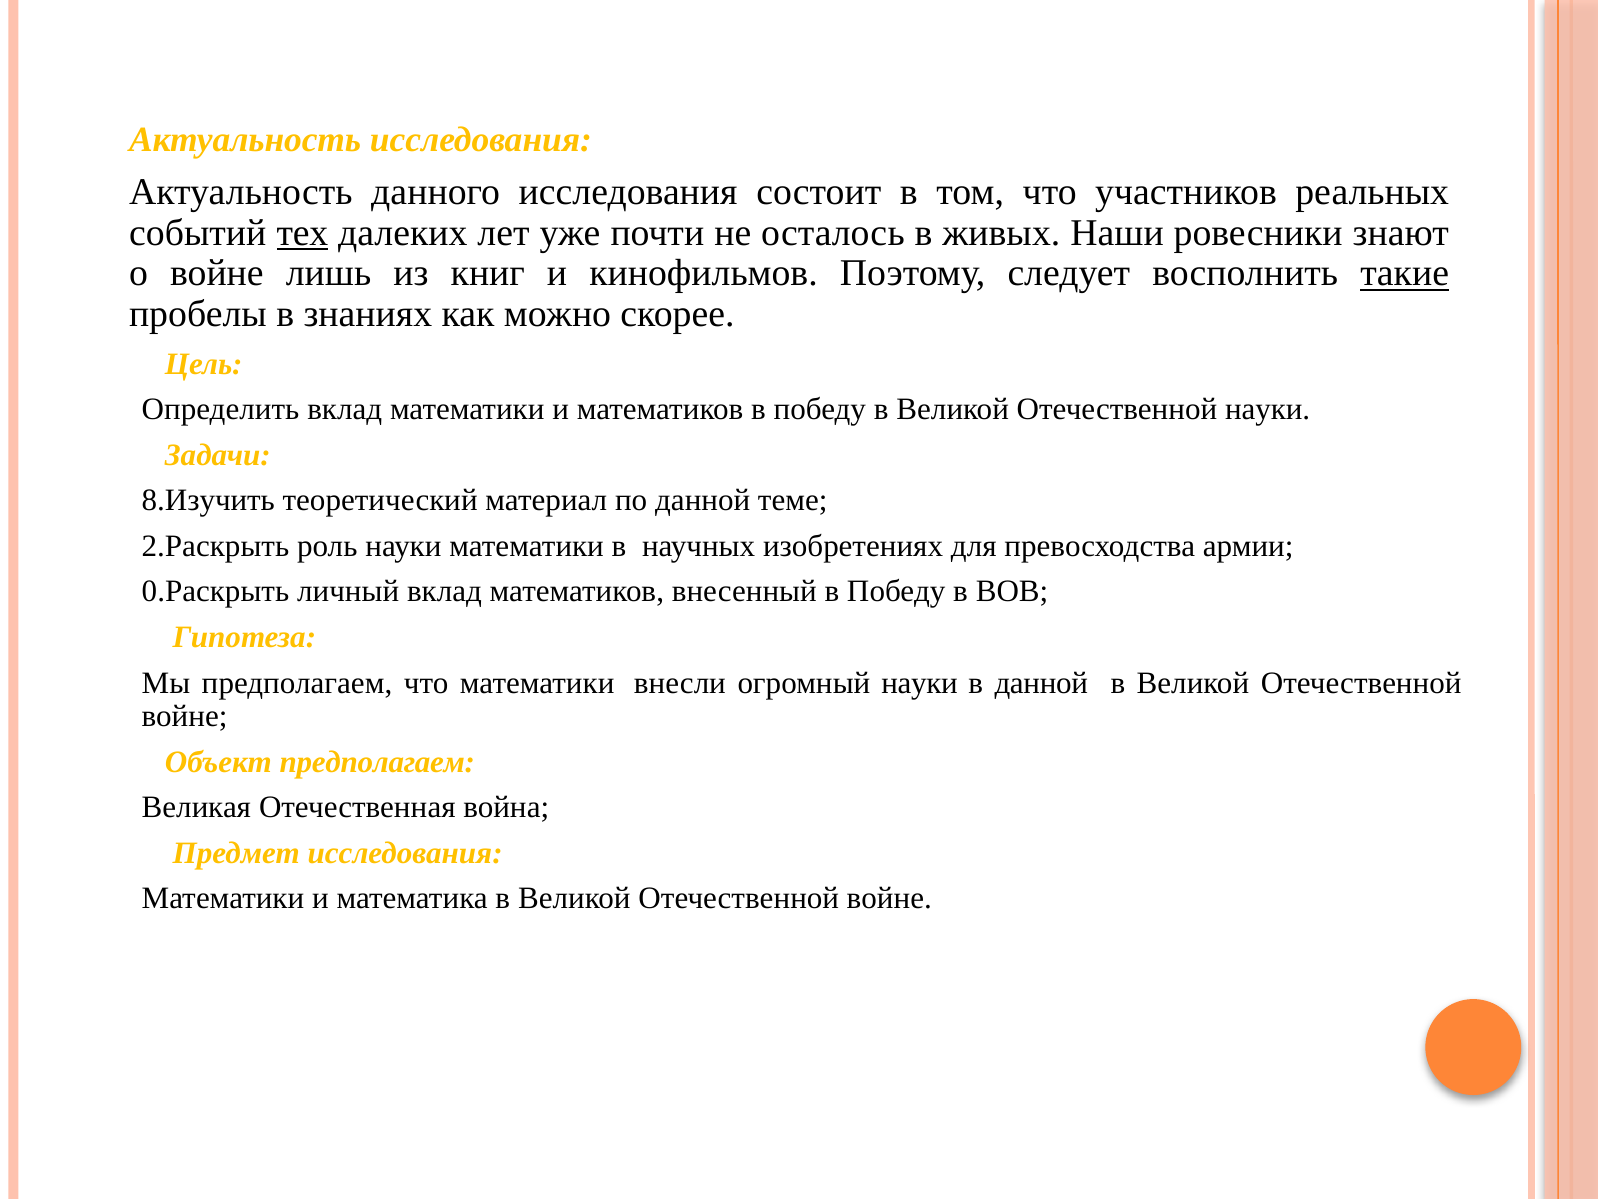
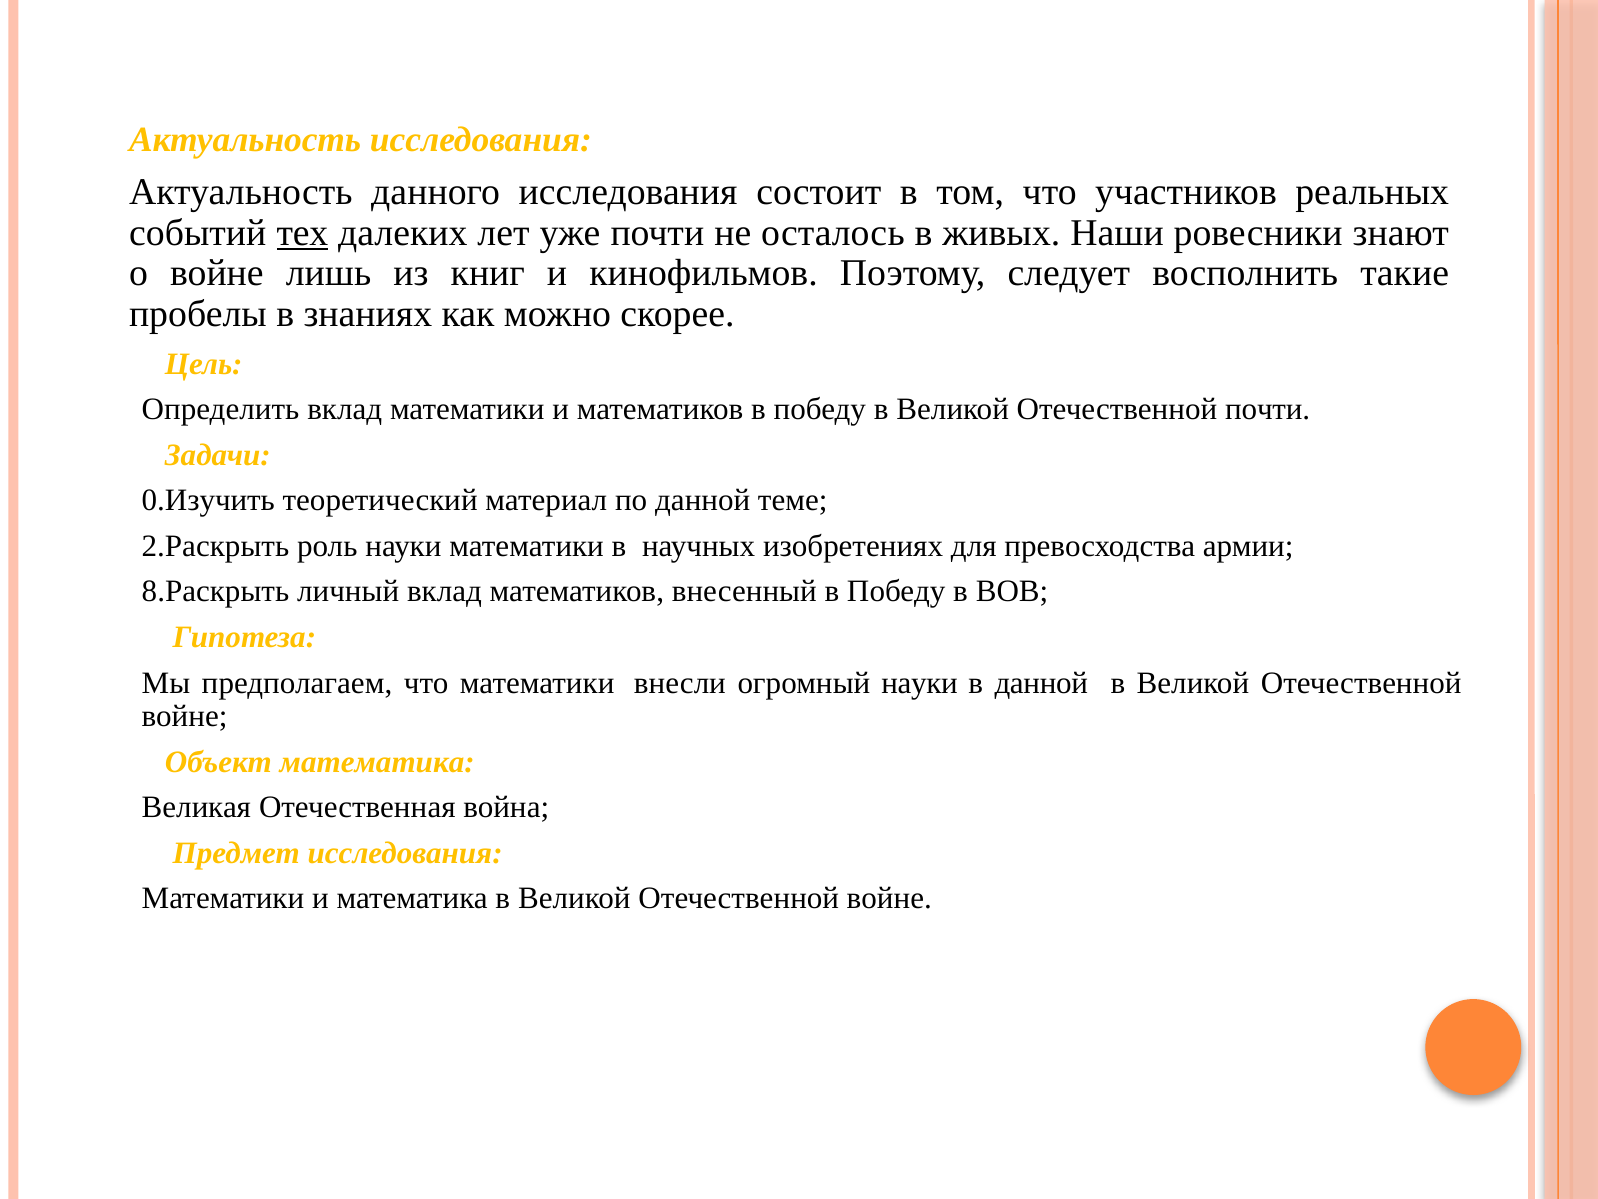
такие underline: present -> none
Отечественной науки: науки -> почти
8.Изучить: 8.Изучить -> 0.Изучить
0.Раскрыть: 0.Раскрыть -> 8.Раскрыть
Объект предполагаем: предполагаем -> математика
